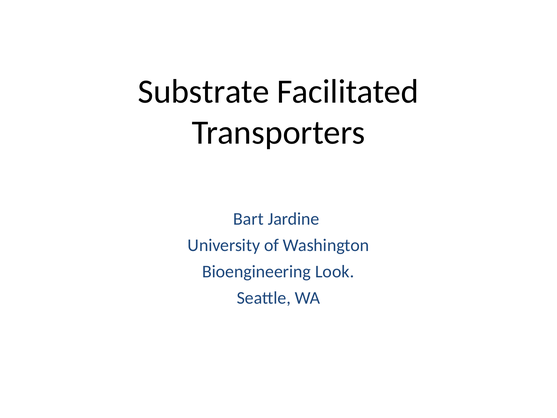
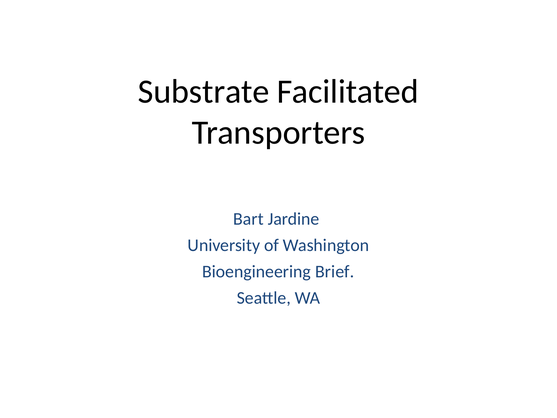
Look: Look -> Brief
